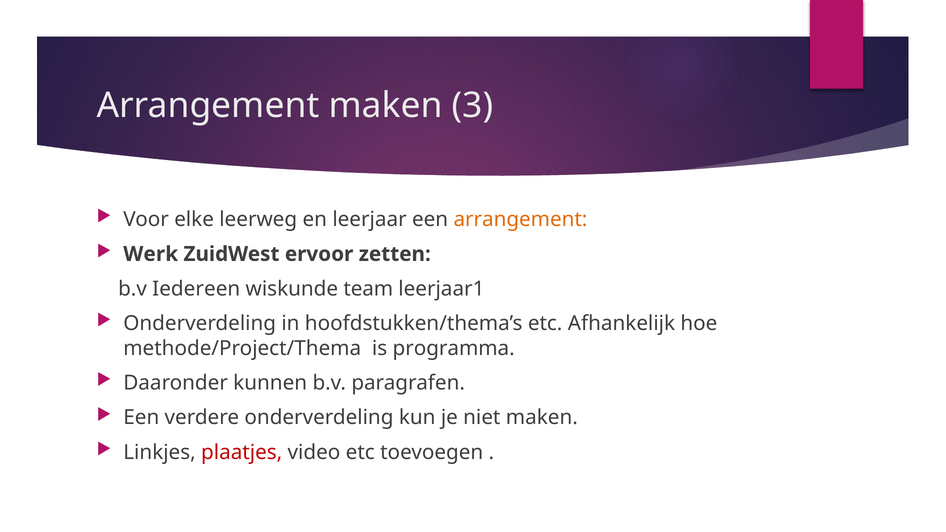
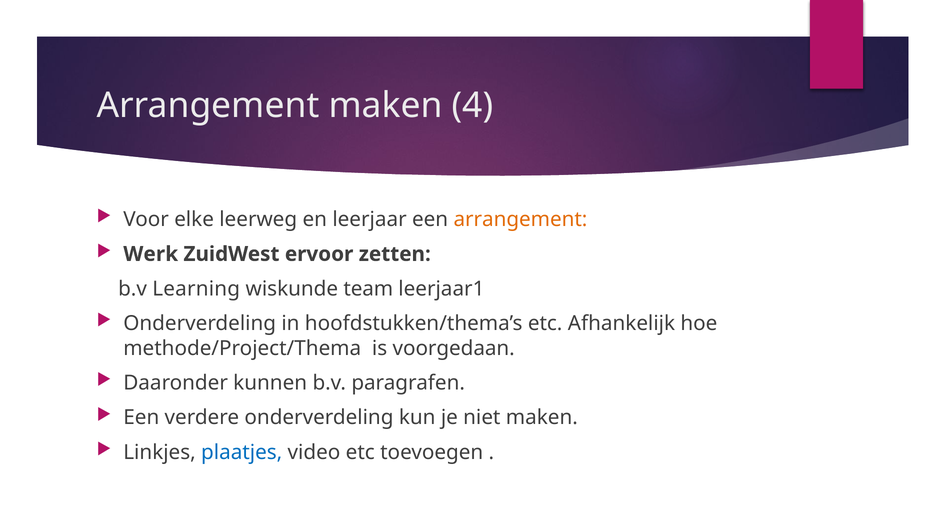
3: 3 -> 4
Iedereen: Iedereen -> Learning
programma: programma -> voorgedaan
plaatjes colour: red -> blue
